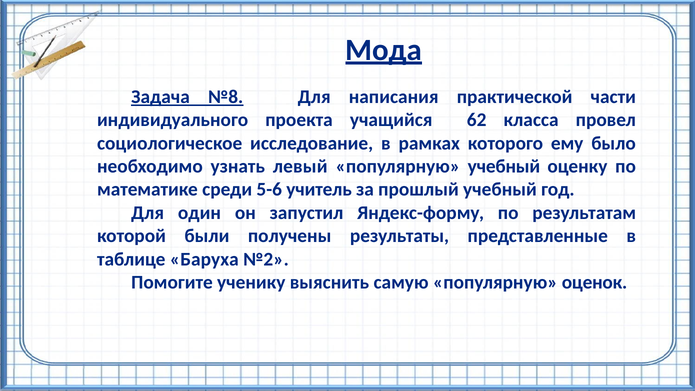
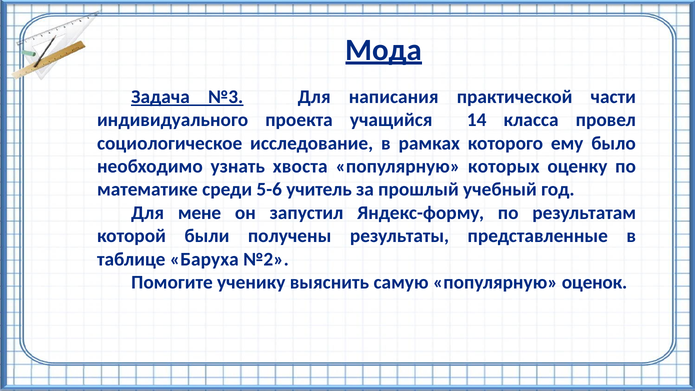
№8: №8 -> №3
62: 62 -> 14
левый: левый -> хвоста
популярную учебный: учебный -> которых
один: один -> мене
